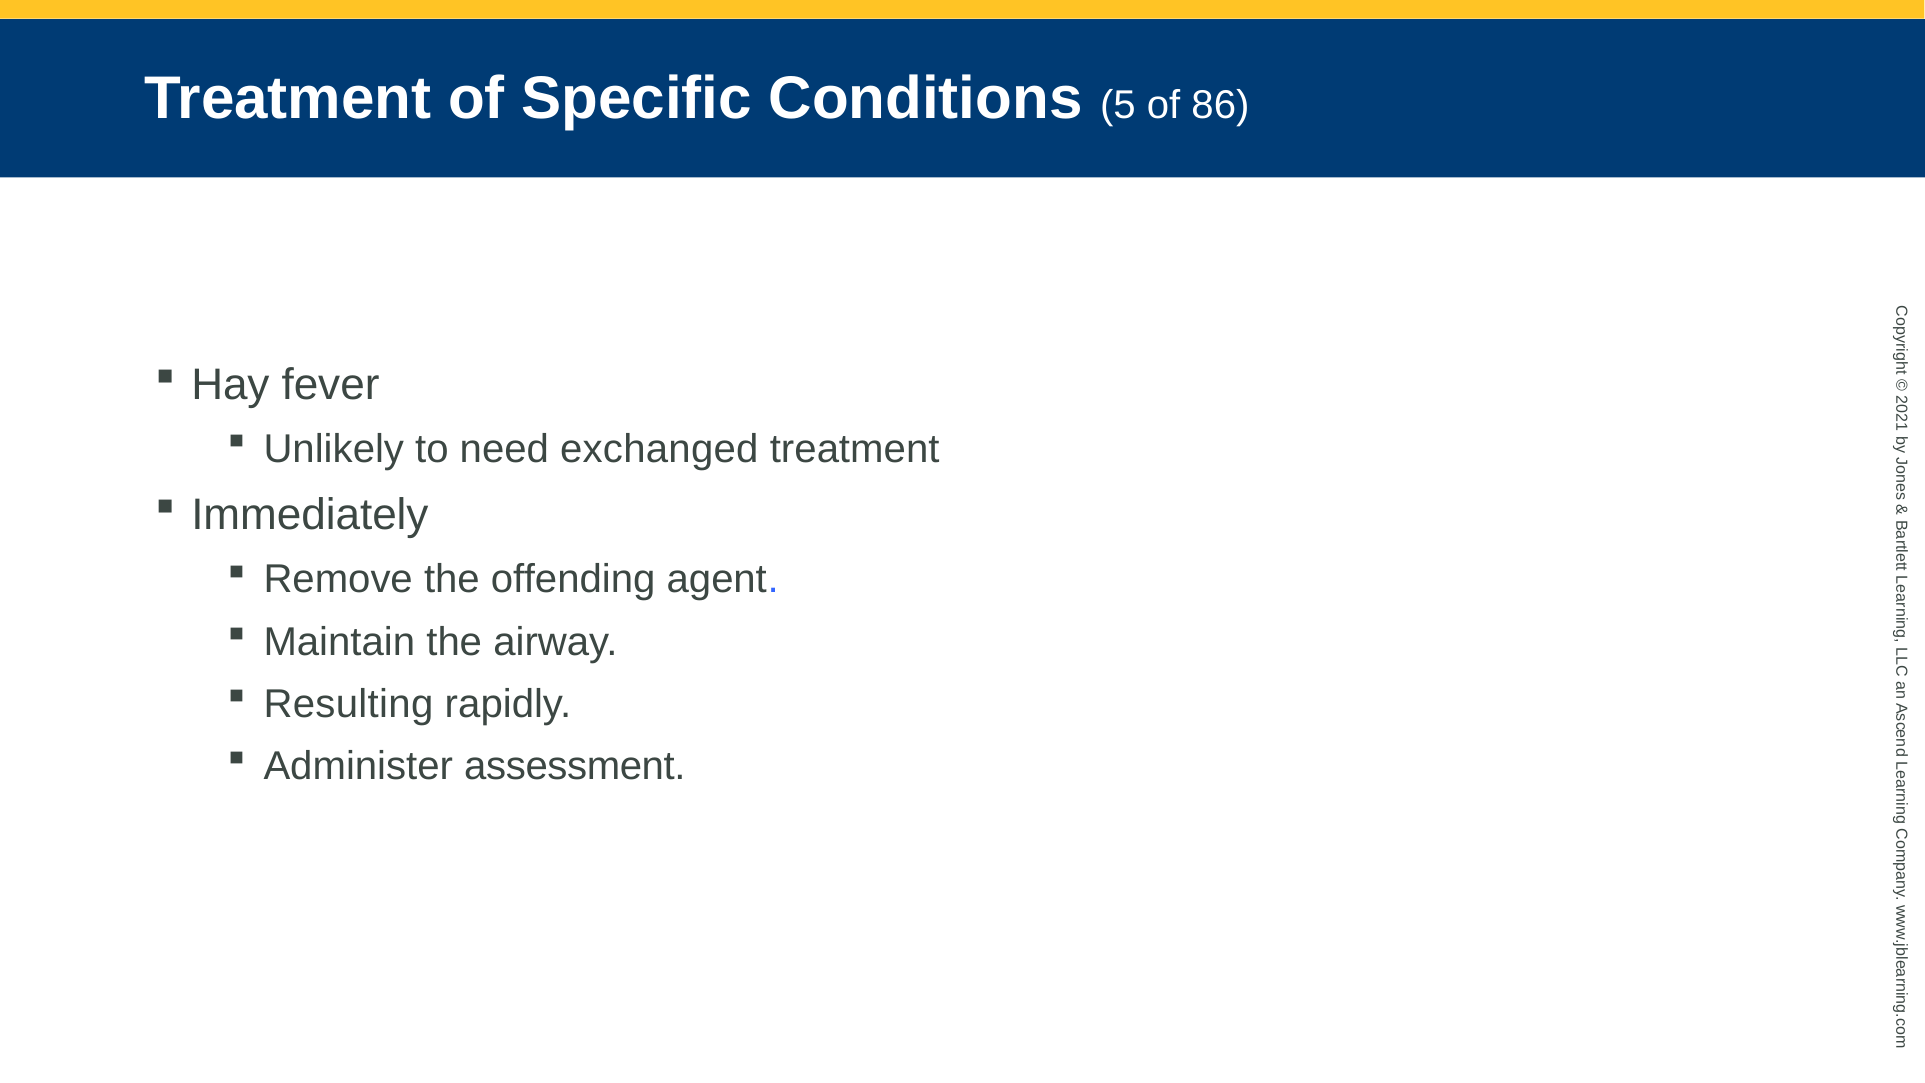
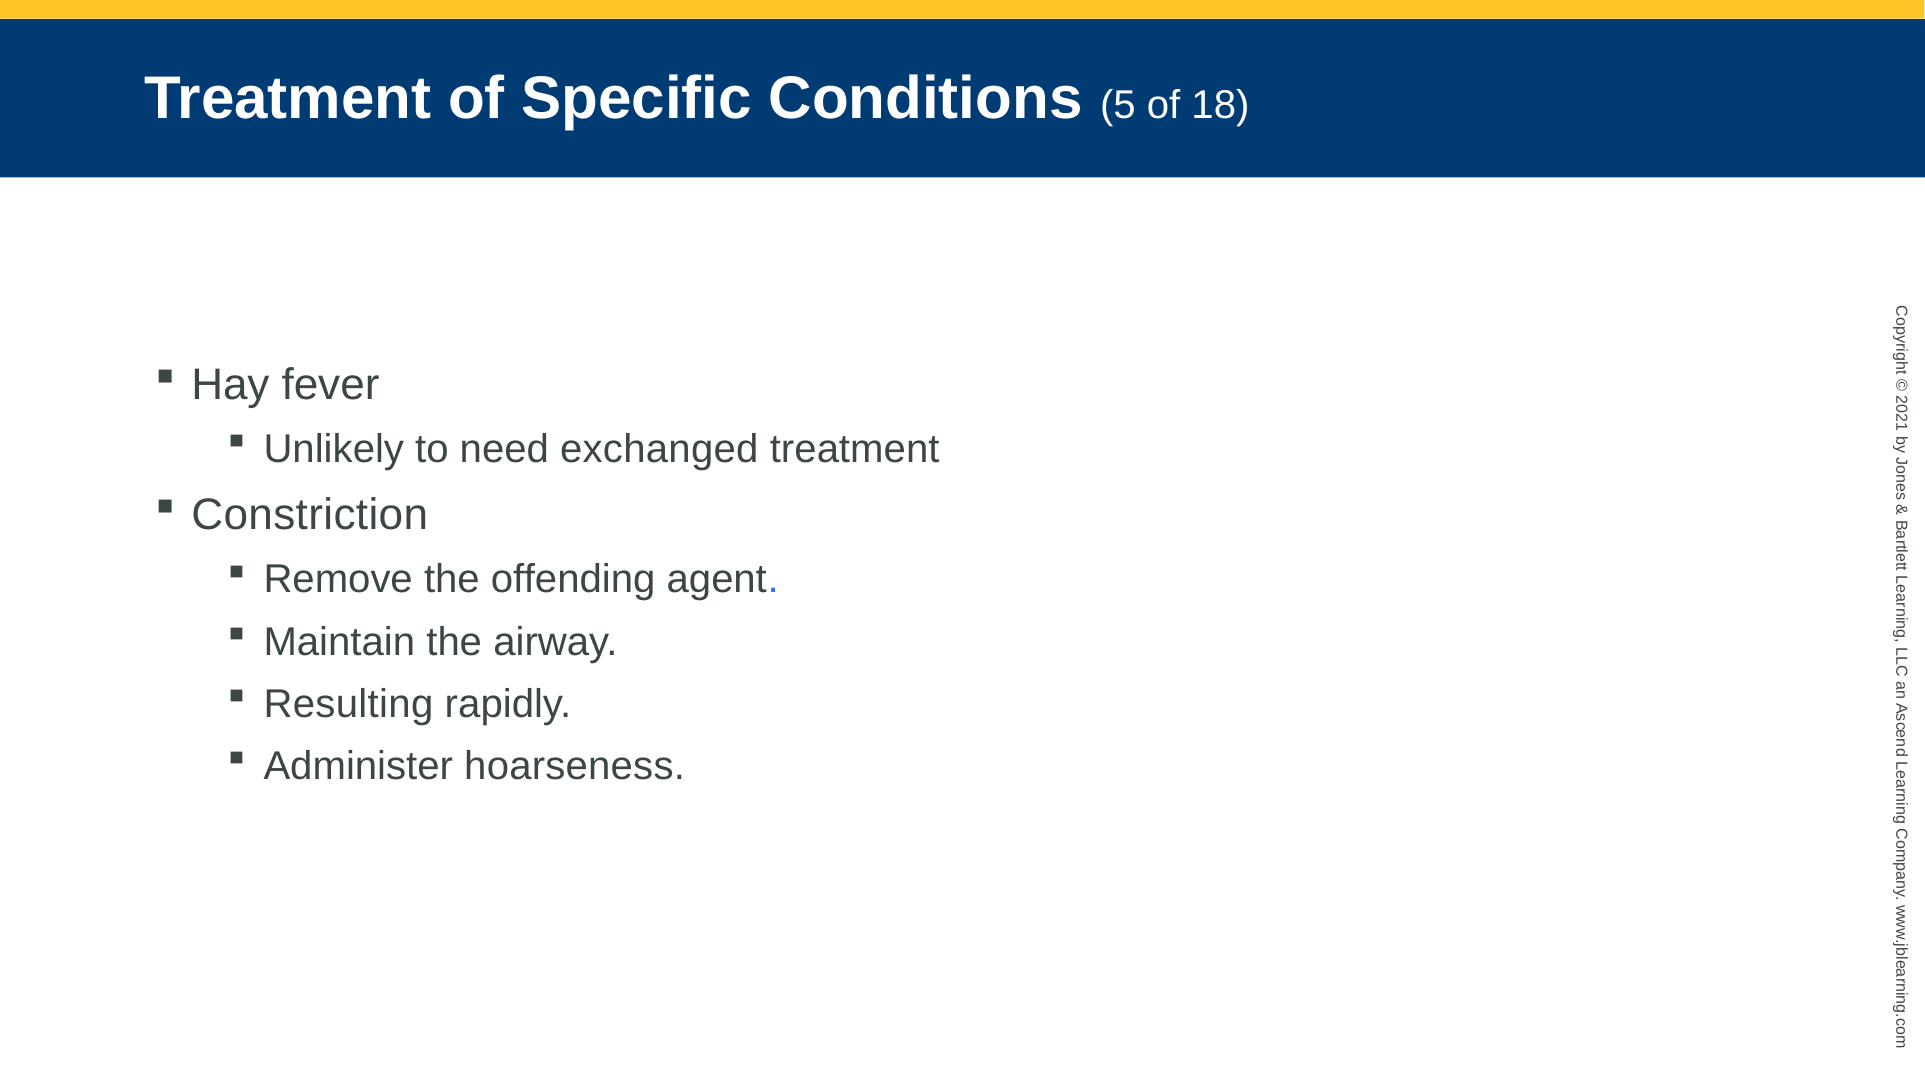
86: 86 -> 18
Immediately: Immediately -> Constriction
assessment: assessment -> hoarseness
